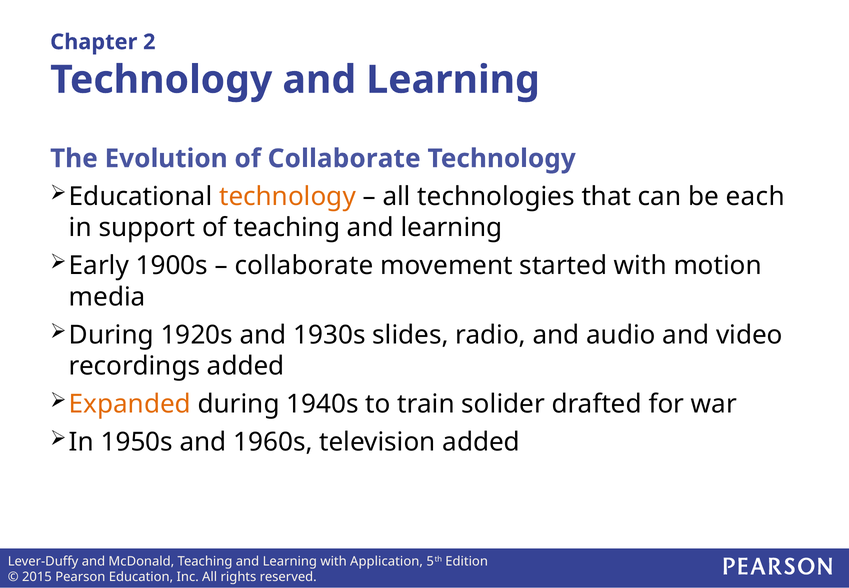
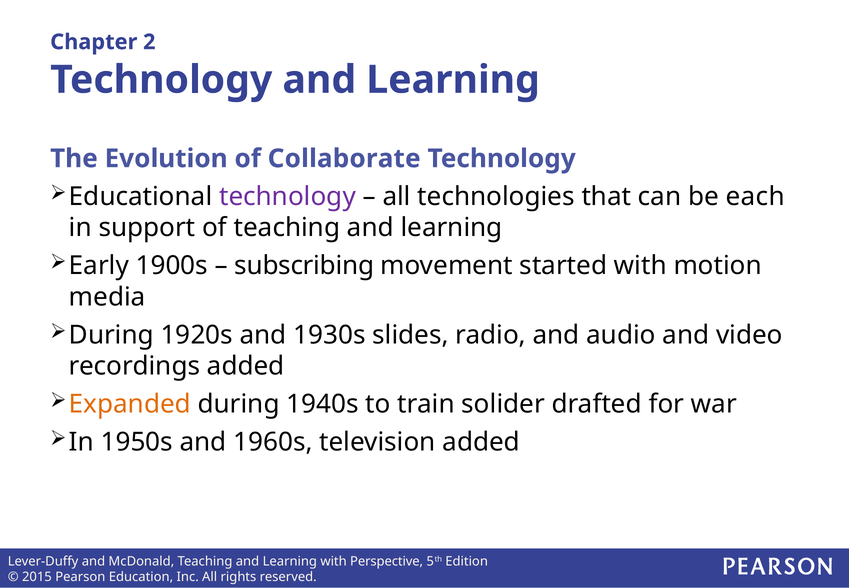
technology at (287, 196) colour: orange -> purple
collaborate at (304, 266): collaborate -> subscribing
Application: Application -> Perspective
